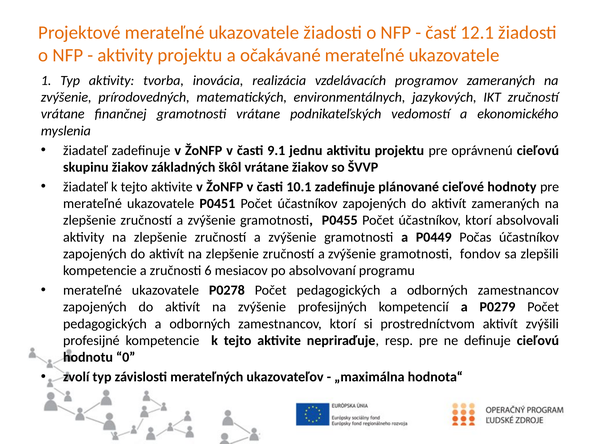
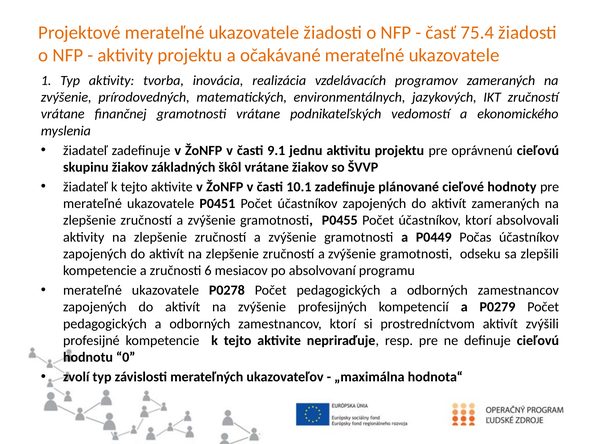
12.1: 12.1 -> 75.4
fondov: fondov -> odseku
